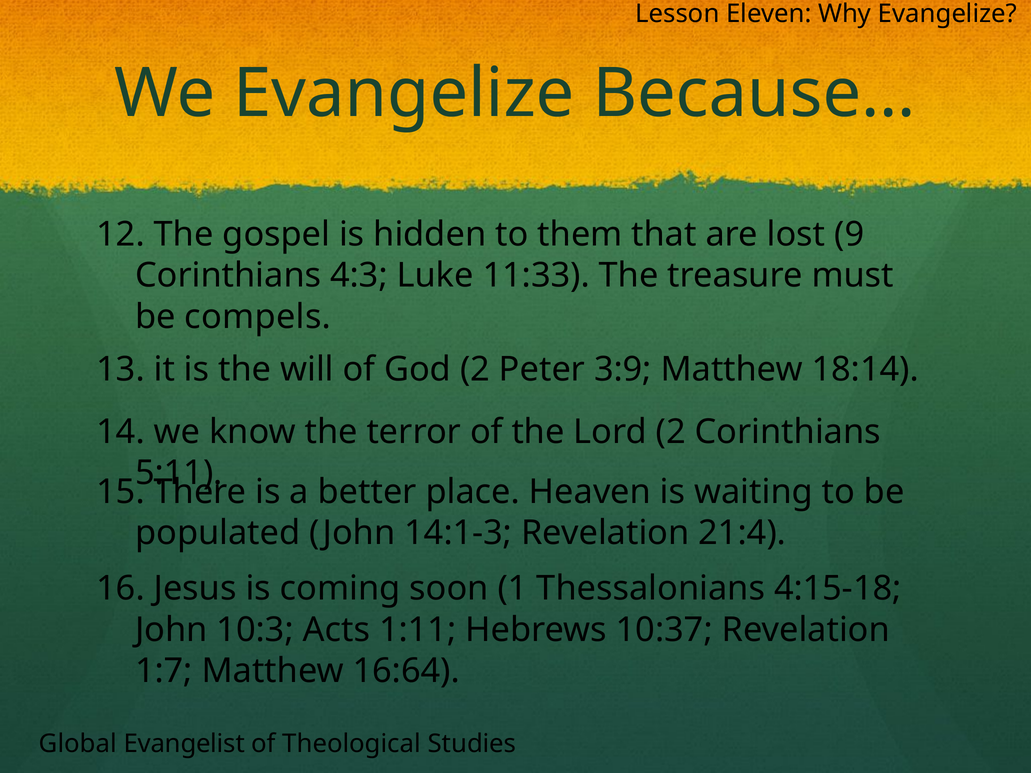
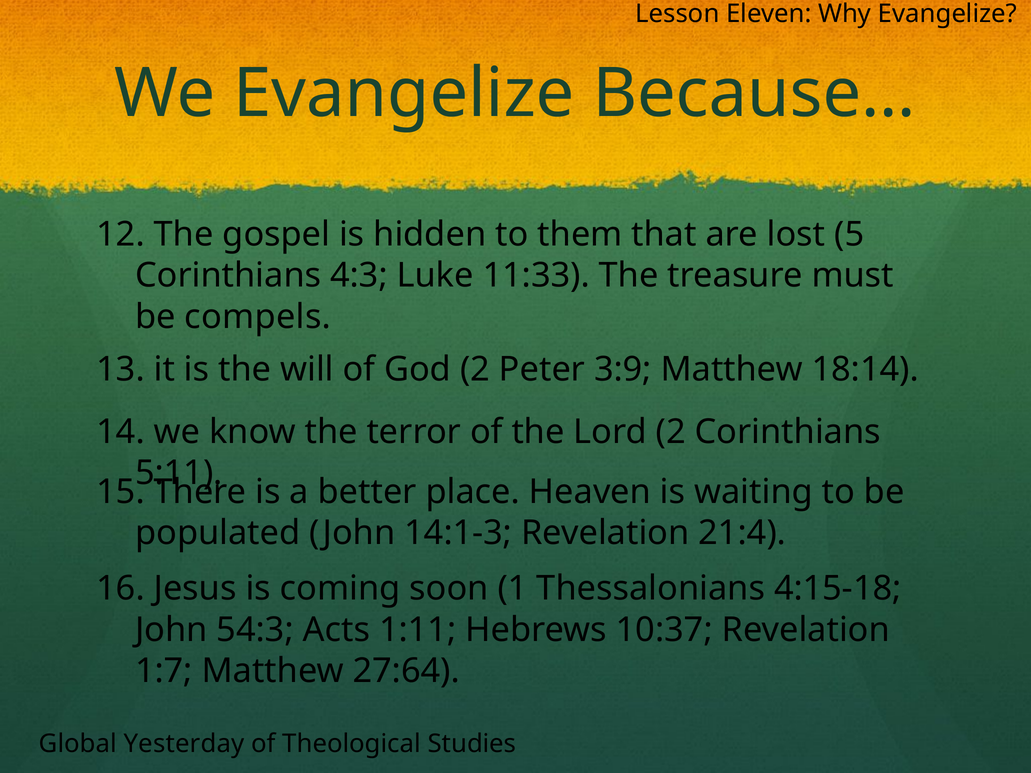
9: 9 -> 5
10:3: 10:3 -> 54:3
16:64: 16:64 -> 27:64
Evangelist: Evangelist -> Yesterday
